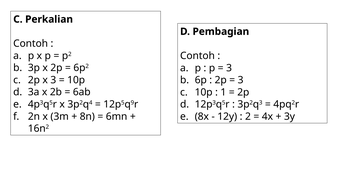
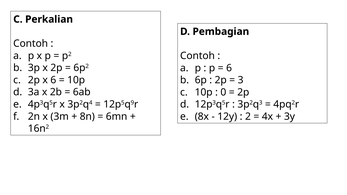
3 at (229, 68): 3 -> 6
x 3: 3 -> 6
1: 1 -> 0
